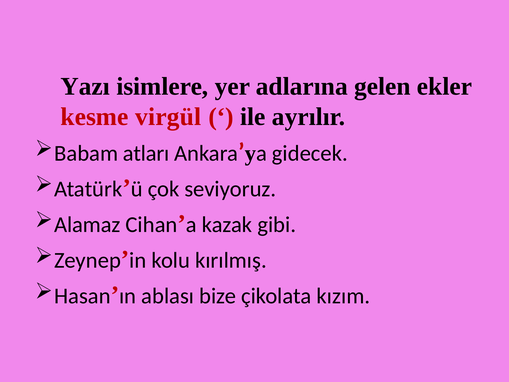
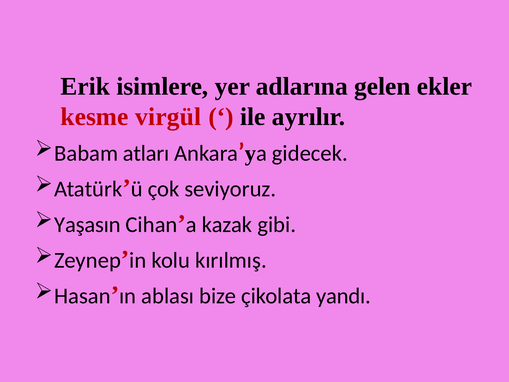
Yazı: Yazı -> Erik
Alamaz: Alamaz -> Yaşasın
kızım: kızım -> yandı
